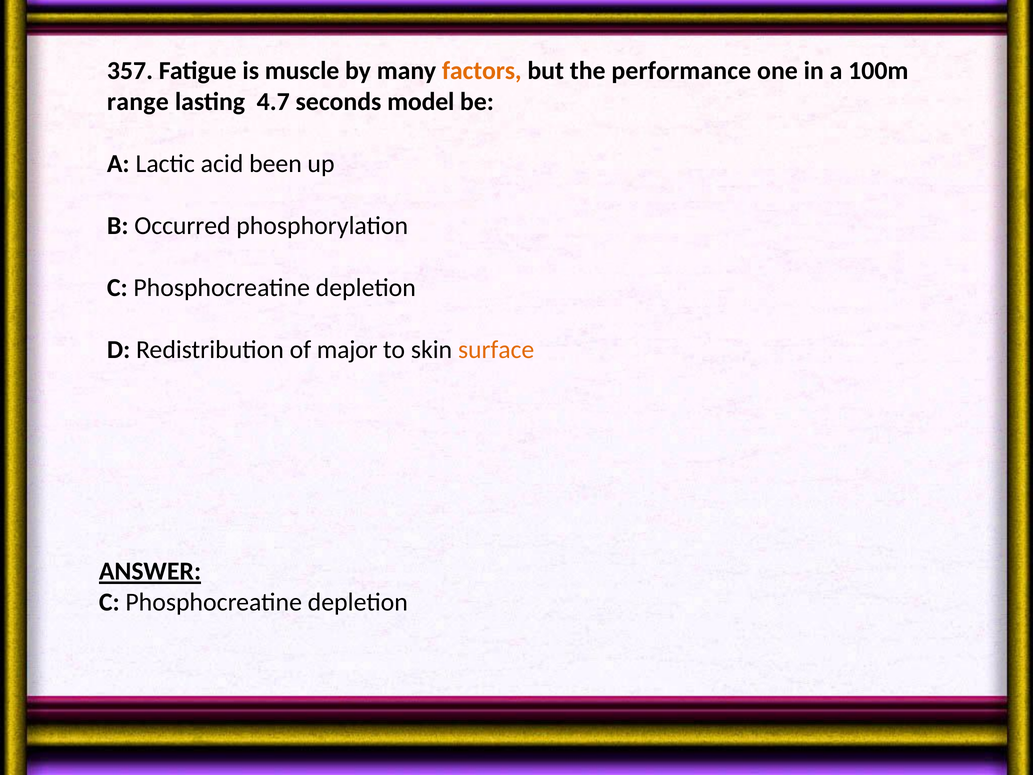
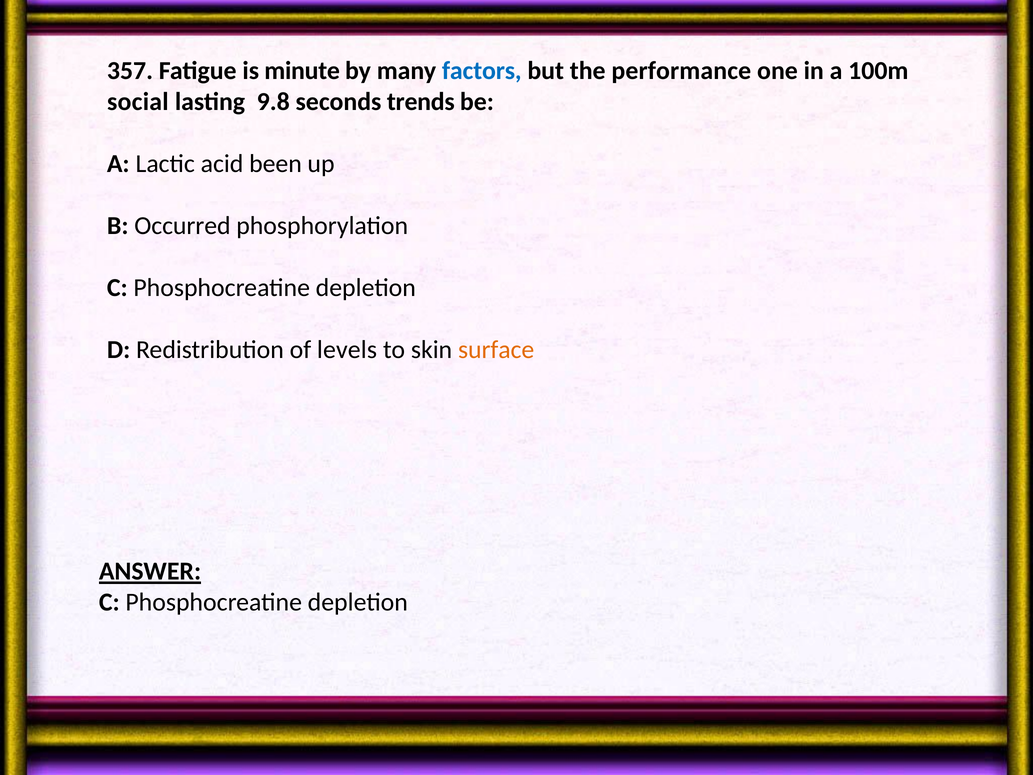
muscle: muscle -> minute
factors colour: orange -> blue
range: range -> social
4.7: 4.7 -> 9.8
model: model -> trends
major: major -> levels
